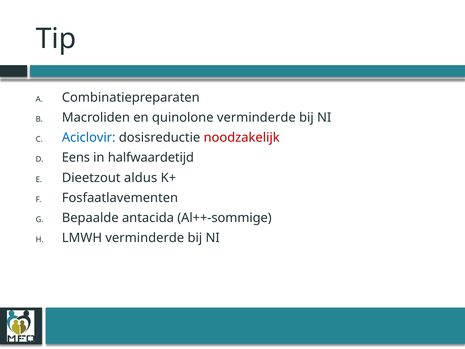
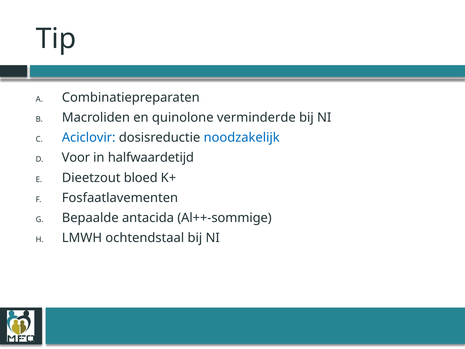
noodzakelijk colour: red -> blue
Eens: Eens -> Voor
aldus: aldus -> bloed
LMWH verminderde: verminderde -> ochtendstaal
